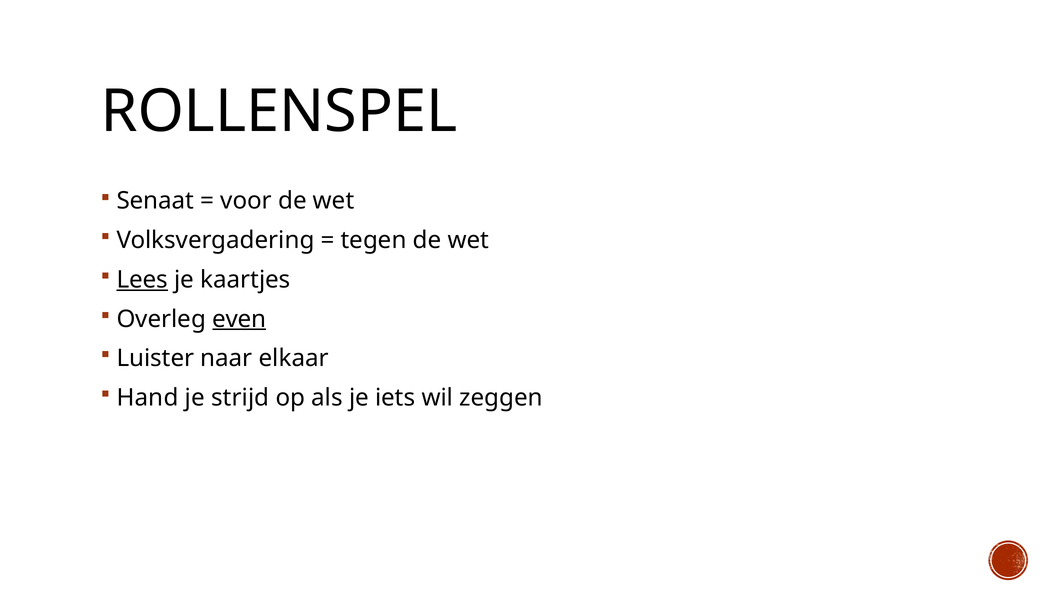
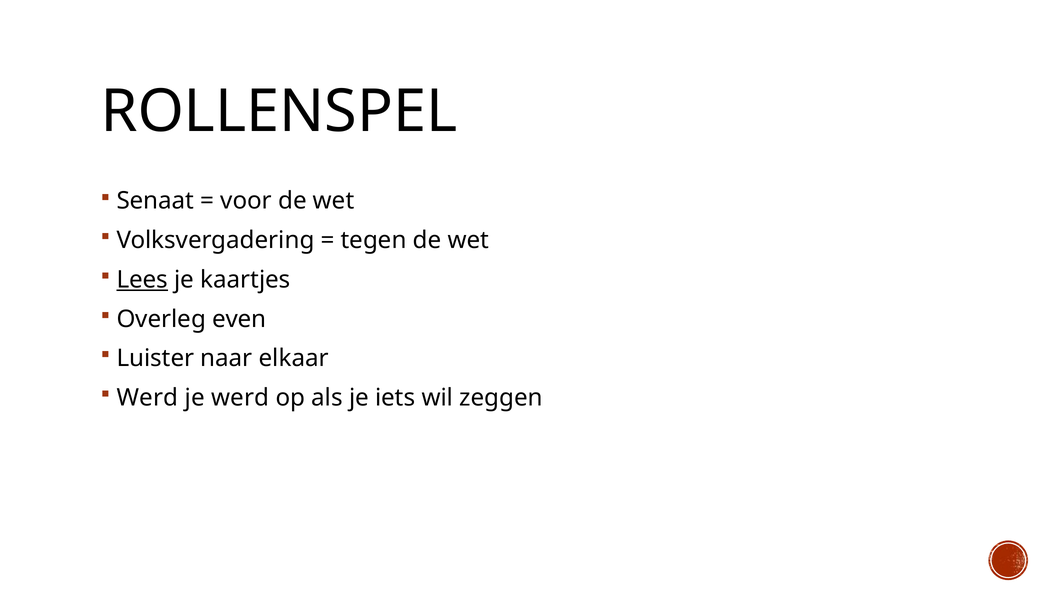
even underline: present -> none
Hand at (148, 397): Hand -> Werd
je strijd: strijd -> werd
